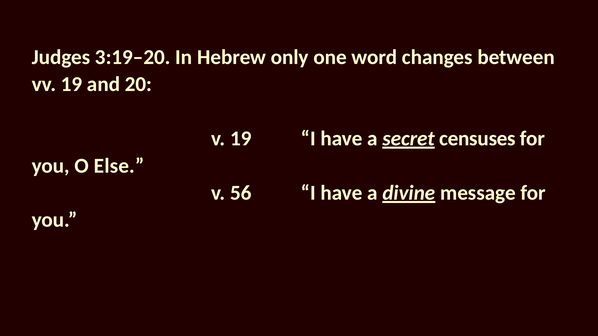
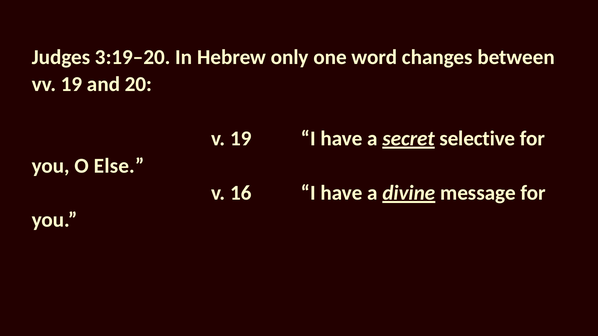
censuses: censuses -> selective
56: 56 -> 16
